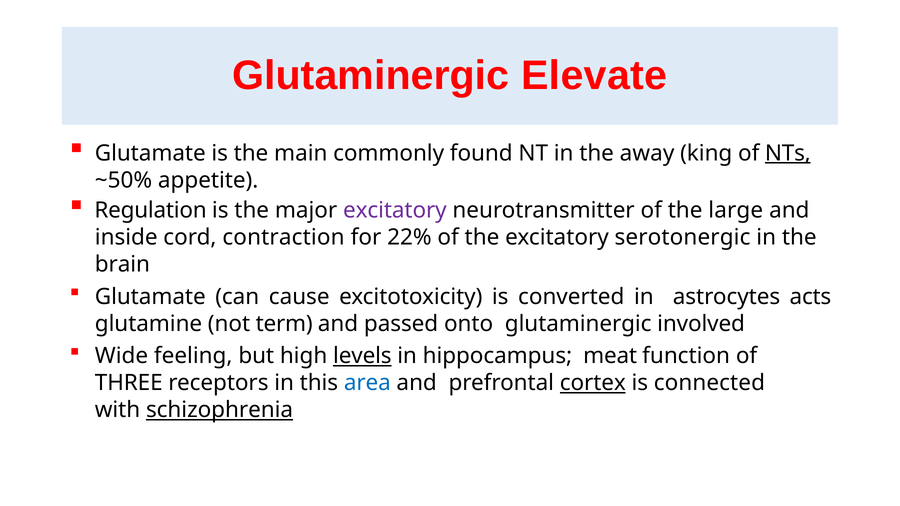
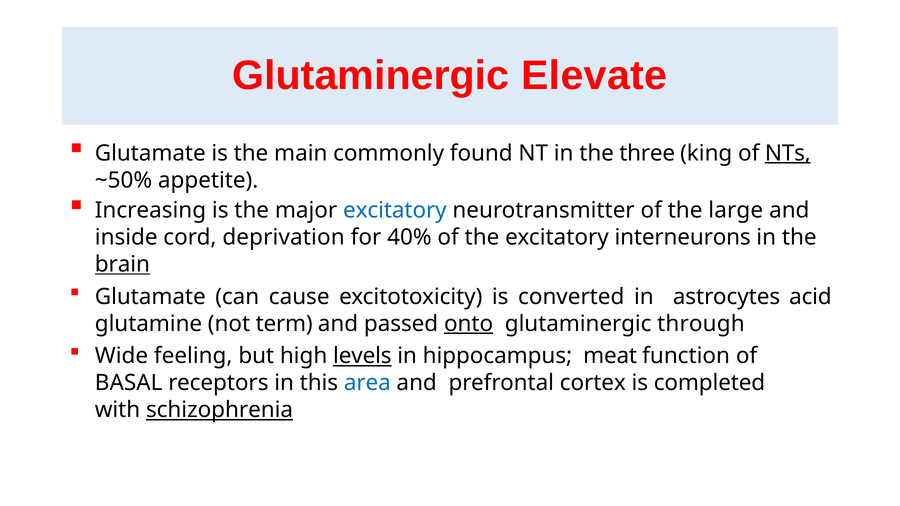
away: away -> three
Regulation: Regulation -> Increasing
excitatory at (395, 210) colour: purple -> blue
contraction: contraction -> deprivation
22%: 22% -> 40%
serotonergic: serotonergic -> interneurons
brain underline: none -> present
acts: acts -> acid
onto underline: none -> present
involved: involved -> through
THREE: THREE -> BASAL
cortex underline: present -> none
connected: connected -> completed
